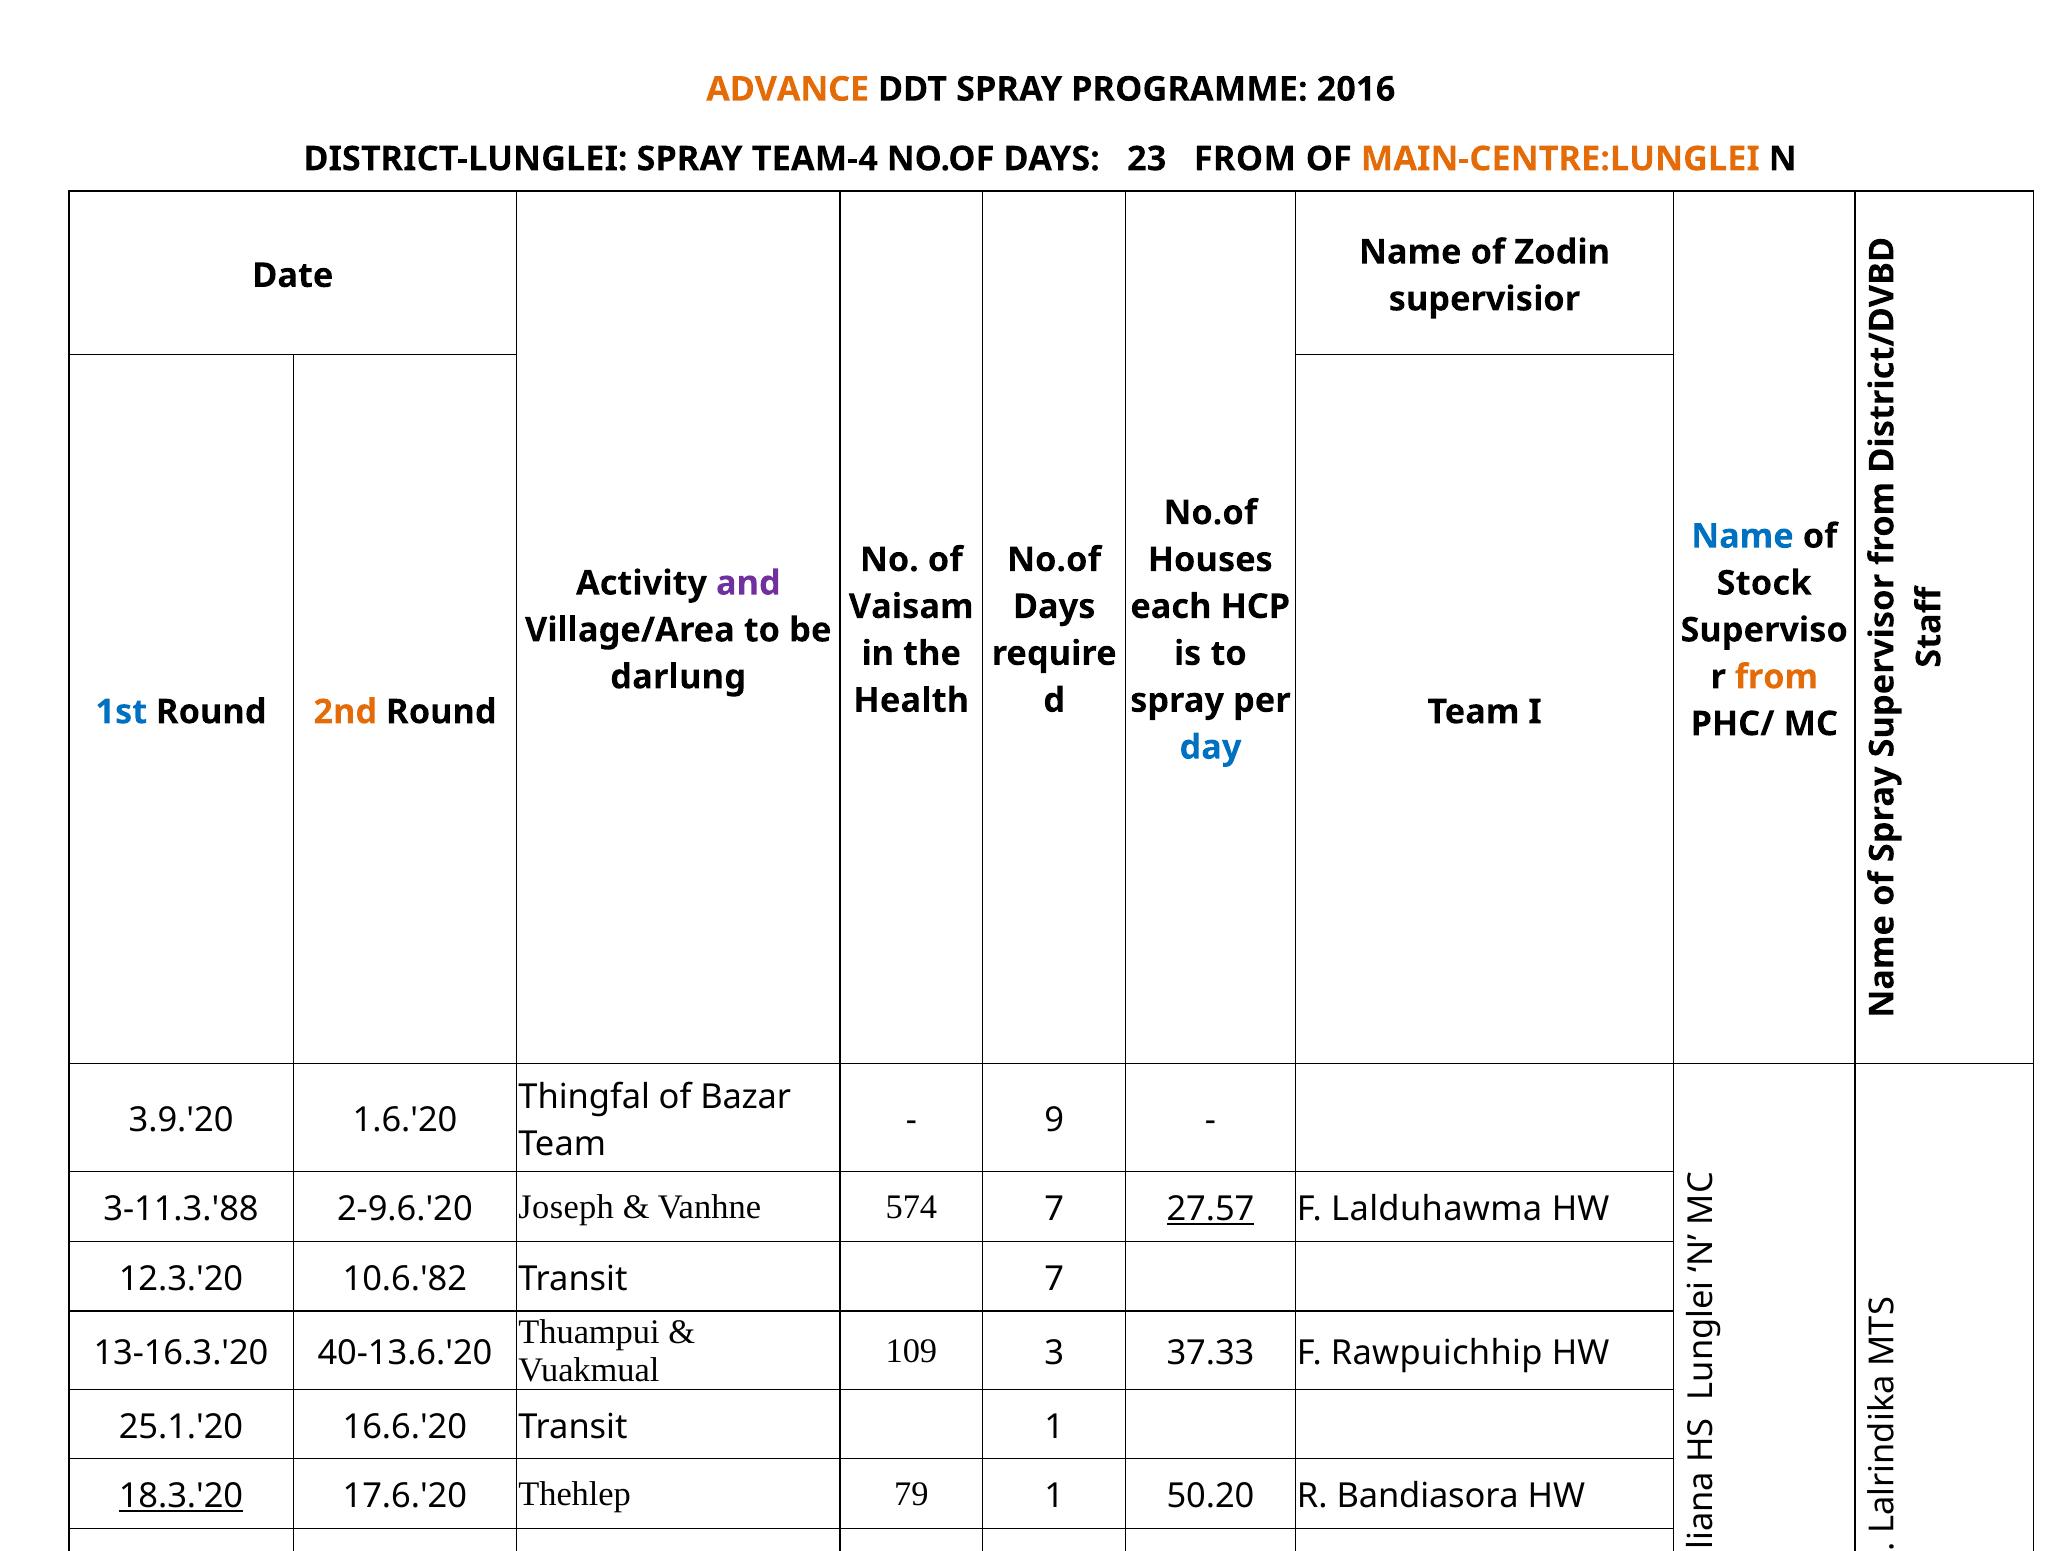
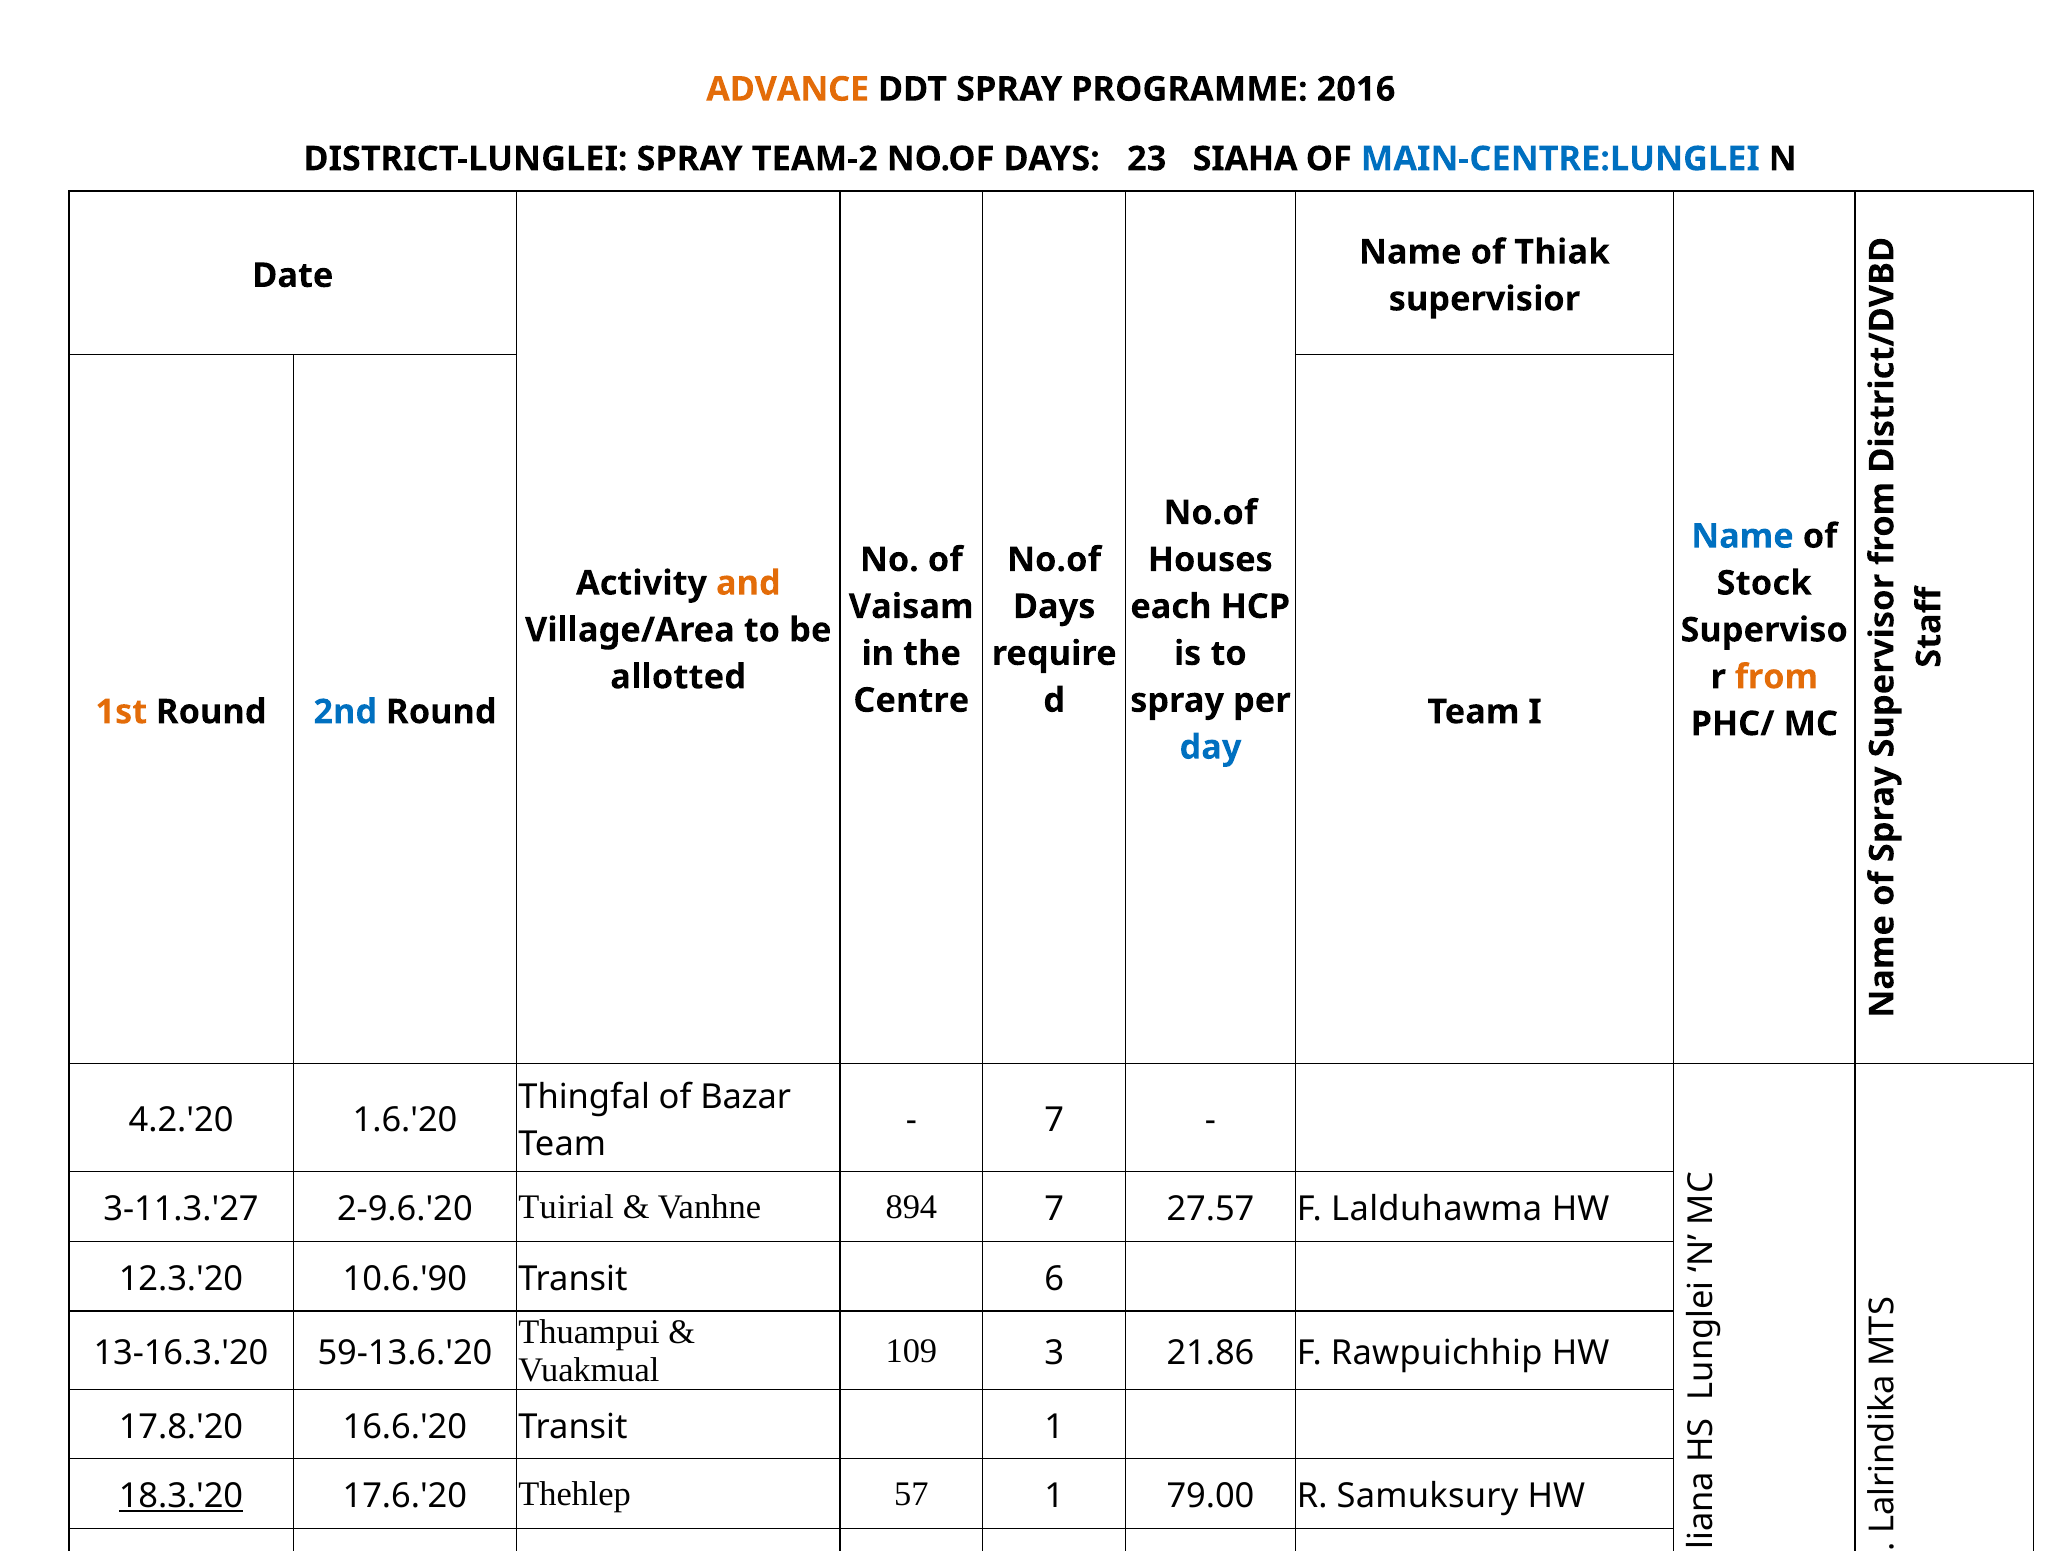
TEAM-4: TEAM-4 -> TEAM-2
23 FROM: FROM -> SIAHA
MAIN-CENTRE:LUNGLEI colour: orange -> blue
Zodin: Zodin -> Thiak
and colour: purple -> orange
darlung: darlung -> allotted
Health: Health -> Centre
1st colour: blue -> orange
2nd colour: orange -> blue
3.9.'20: 3.9.'20 -> 4.2.'20
9 at (1054, 1121): 9 -> 7
3-11.3.'88: 3-11.3.'88 -> 3-11.3.'27
Joseph: Joseph -> Tuirial
574: 574 -> 894
27.57 underline: present -> none
10.6.'82: 10.6.'82 -> 10.6.'90
Transit 7: 7 -> 6
37.33: 37.33 -> 21.86
40-13.6.'20: 40-13.6.'20 -> 59-13.6.'20
25.1.'20: 25.1.'20 -> 17.8.'20
79: 79 -> 57
50.20: 50.20 -> 79.00
Bandiasora: Bandiasora -> Samuksury
